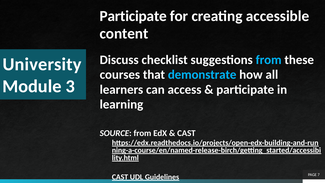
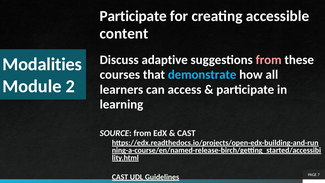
checklist: checklist -> adaptive
from at (269, 60) colour: light blue -> pink
University: University -> Modalities
3: 3 -> 2
